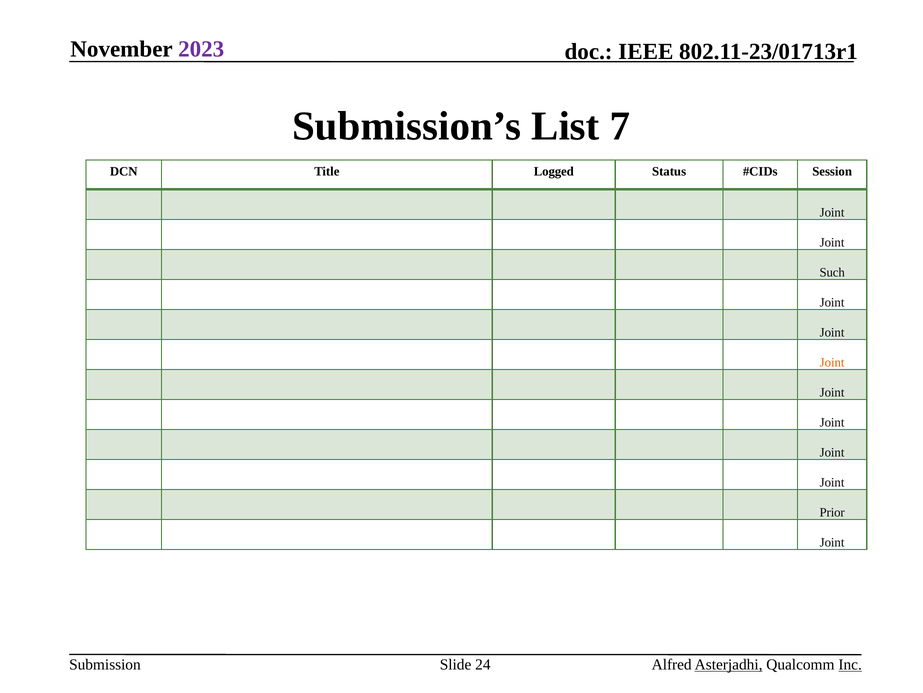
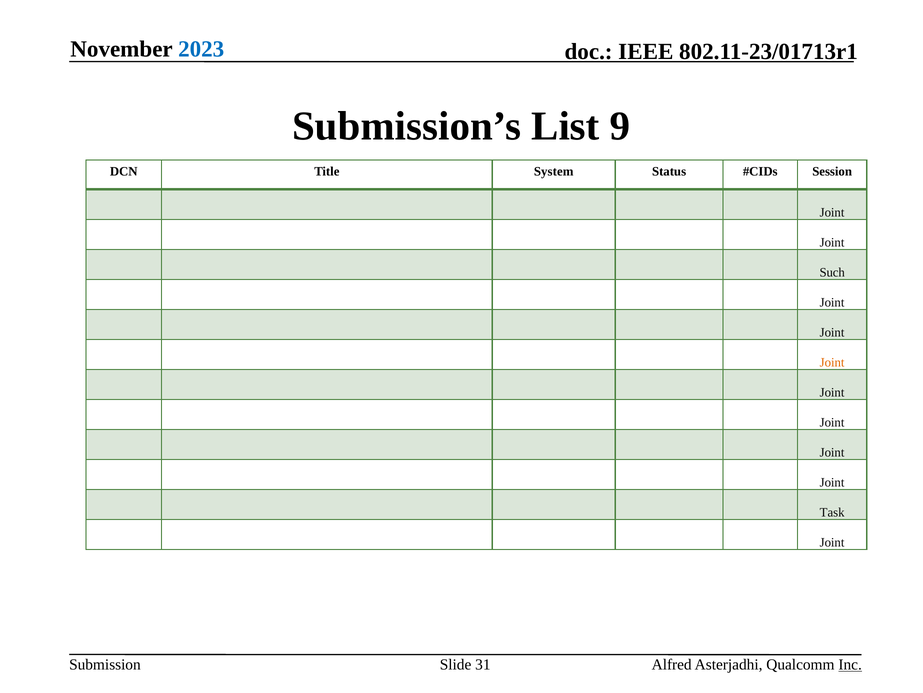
2023 colour: purple -> blue
7: 7 -> 9
Logged: Logged -> System
Prior: Prior -> Task
24: 24 -> 31
Asterjadhi underline: present -> none
